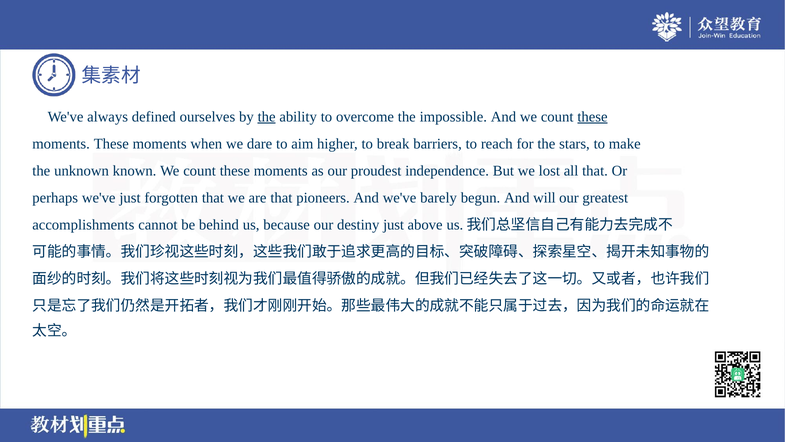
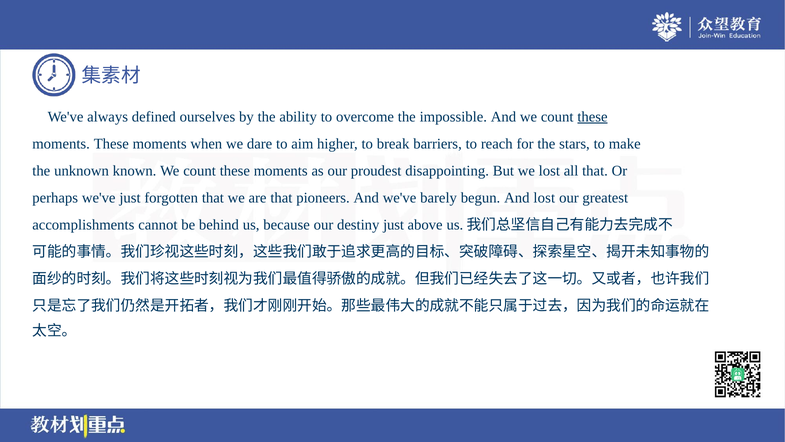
the at (267, 117) underline: present -> none
independence: independence -> disappointing
And will: will -> lost
